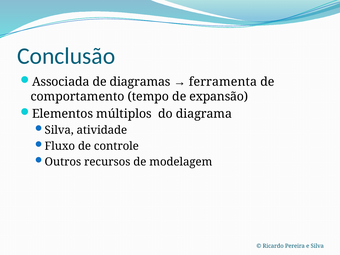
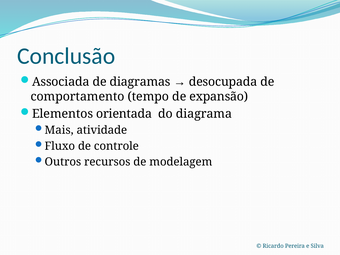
ferramenta: ferramenta -> desocupada
múltiplos: múltiplos -> orientada
Silva at (59, 130): Silva -> Mais
